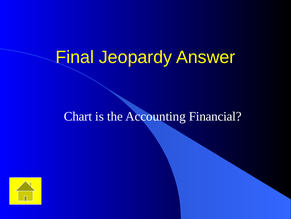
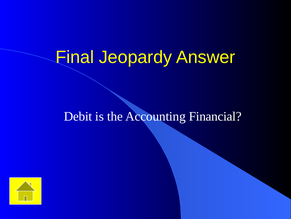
Chart: Chart -> Debit
